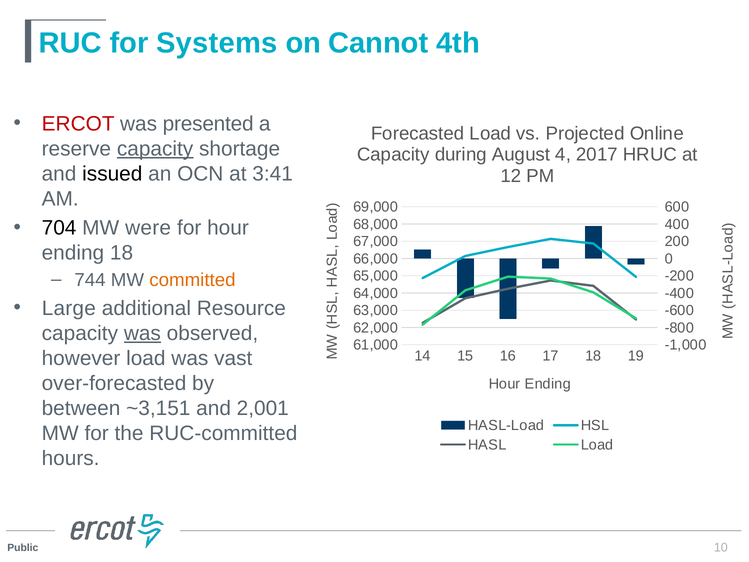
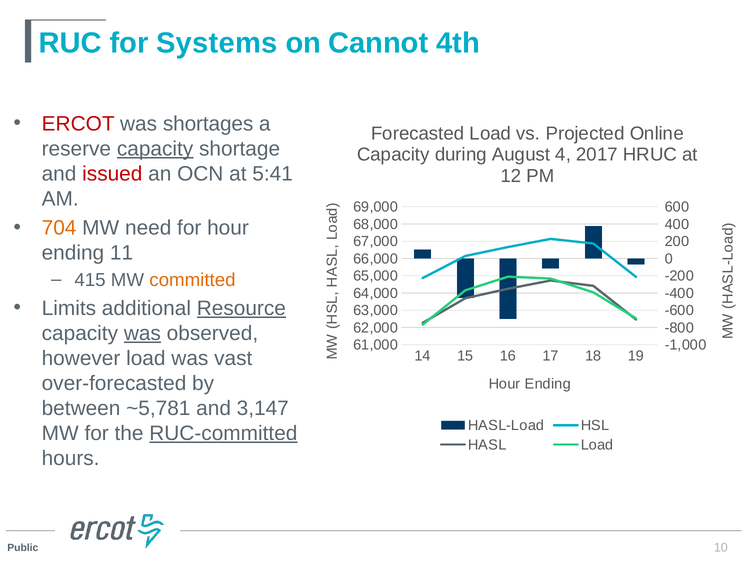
presented: presented -> shortages
issued colour: black -> red
3:41: 3:41 -> 5:41
704 colour: black -> orange
were: were -> need
ending 18: 18 -> 11
744: 744 -> 415
Large: Large -> Limits
Resource underline: none -> present
~3,151: ~3,151 -> ~5,781
2,001: 2,001 -> 3,147
RUC-committed underline: none -> present
